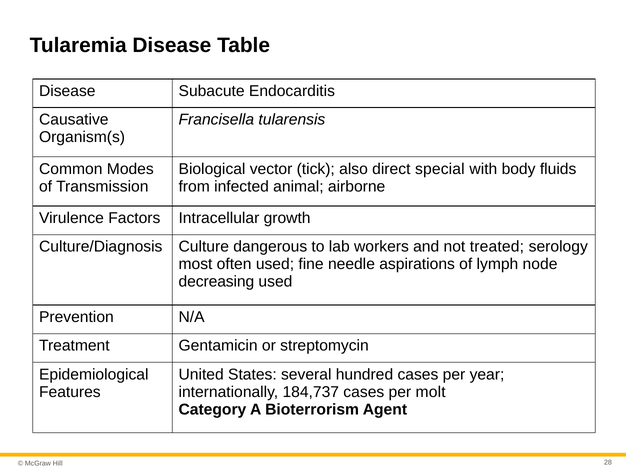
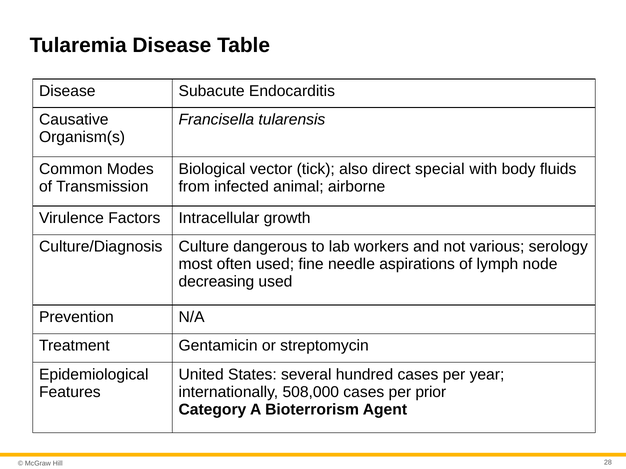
treated: treated -> various
184,737: 184,737 -> 508,000
molt: molt -> prior
